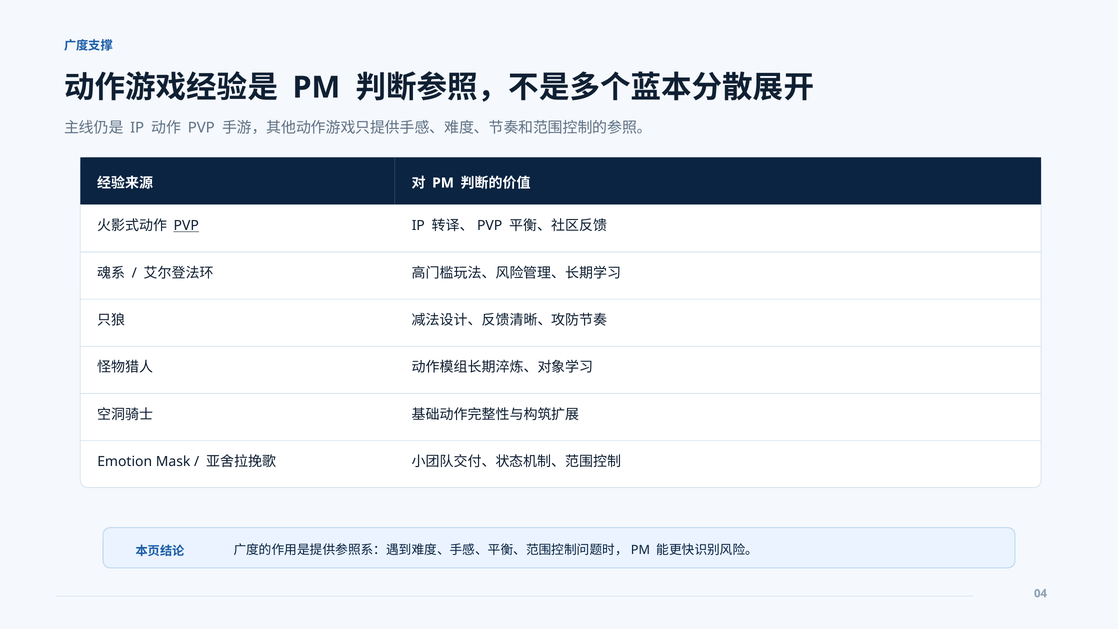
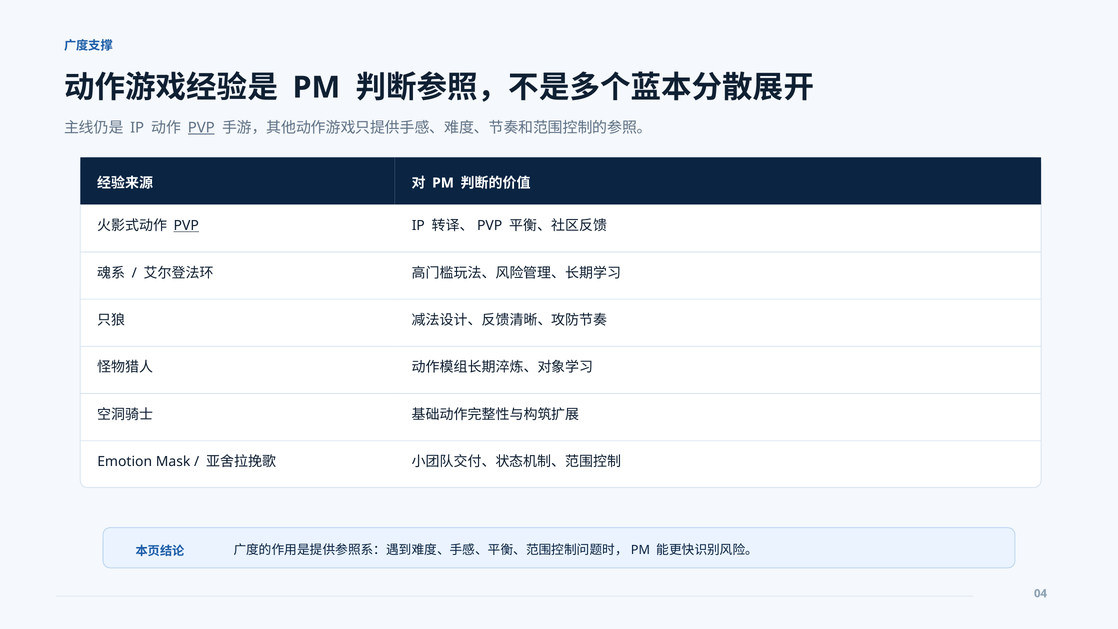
PVP at (201, 128) underline: none -> present
